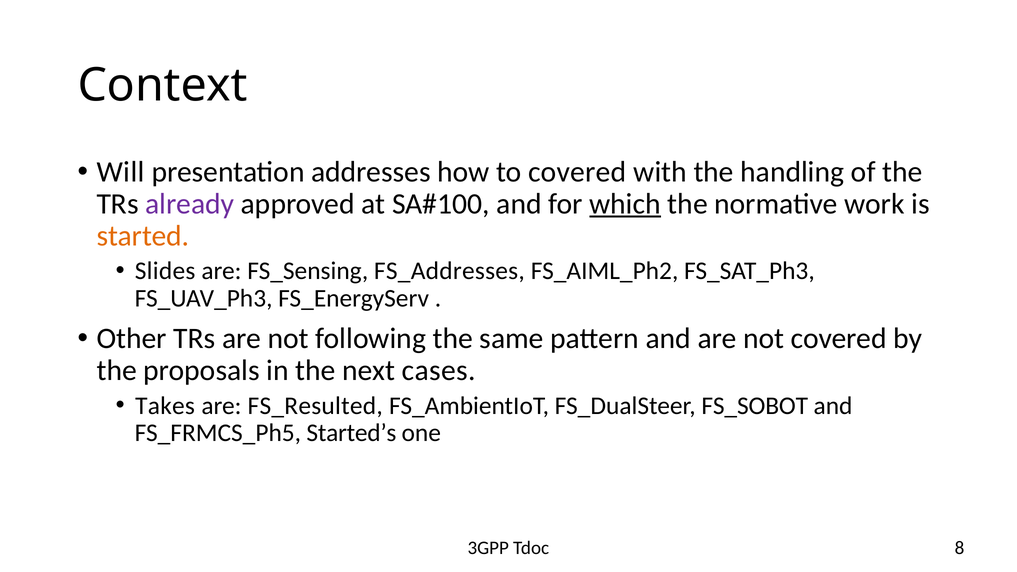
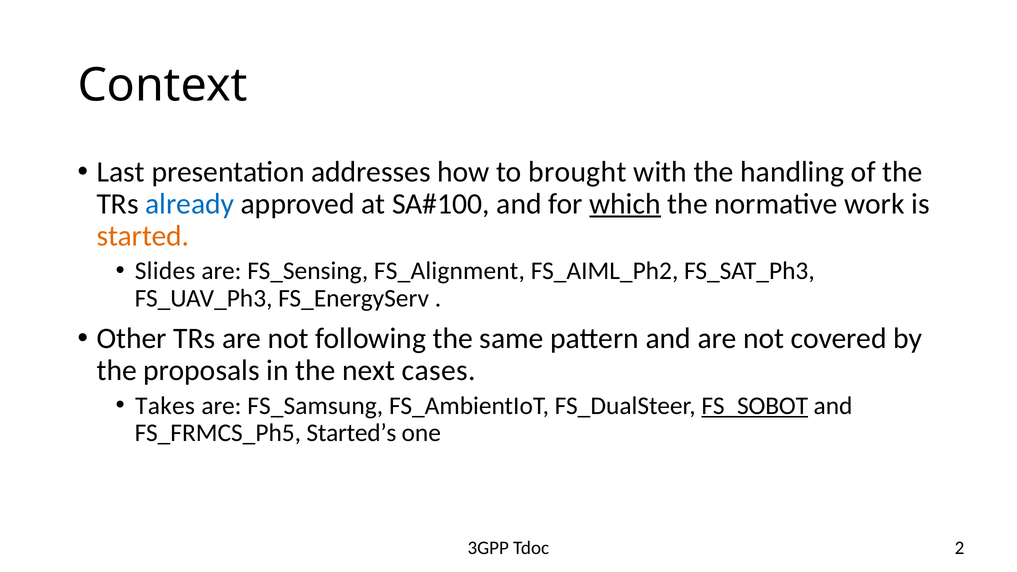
Will: Will -> Last
to covered: covered -> brought
already colour: purple -> blue
FS_Addresses: FS_Addresses -> FS_Alignment
FS_Resulted: FS_Resulted -> FS_Samsung
FS_SOBOT underline: none -> present
8: 8 -> 2
